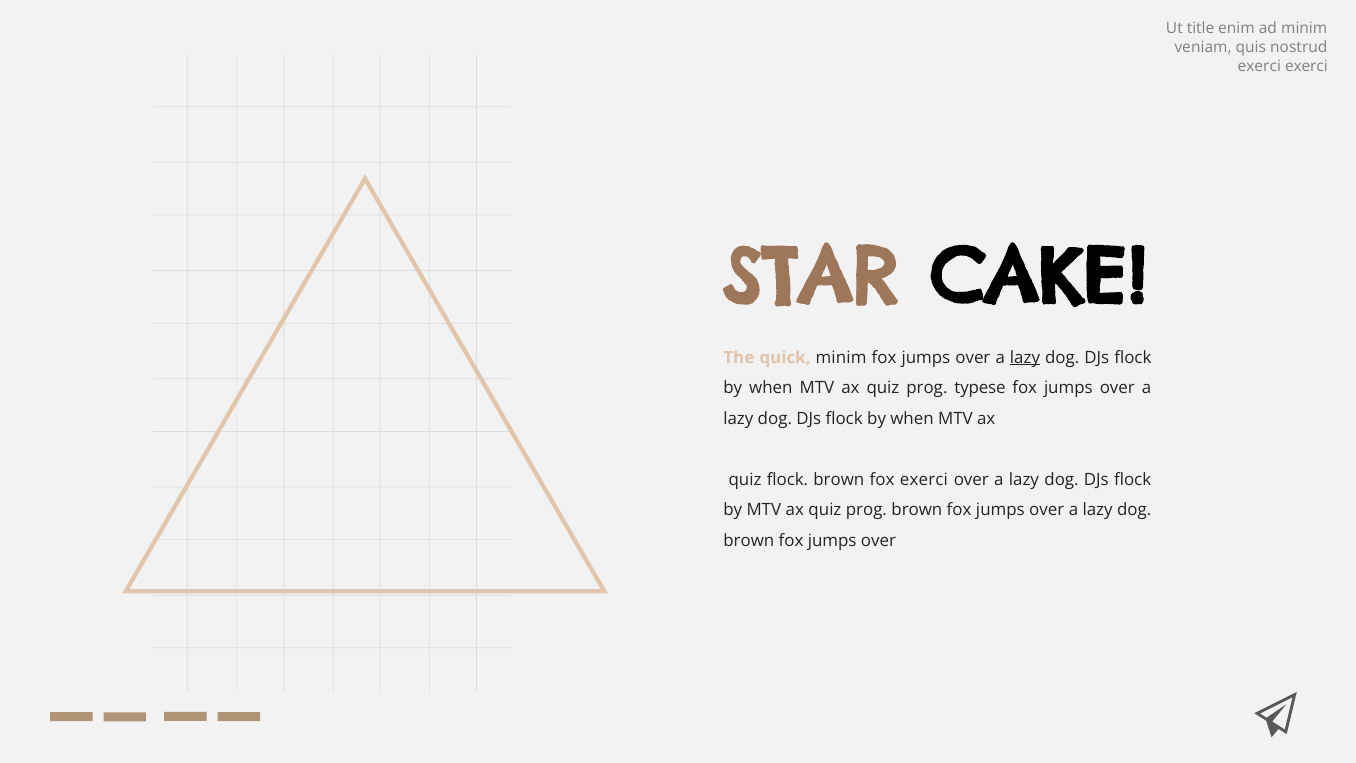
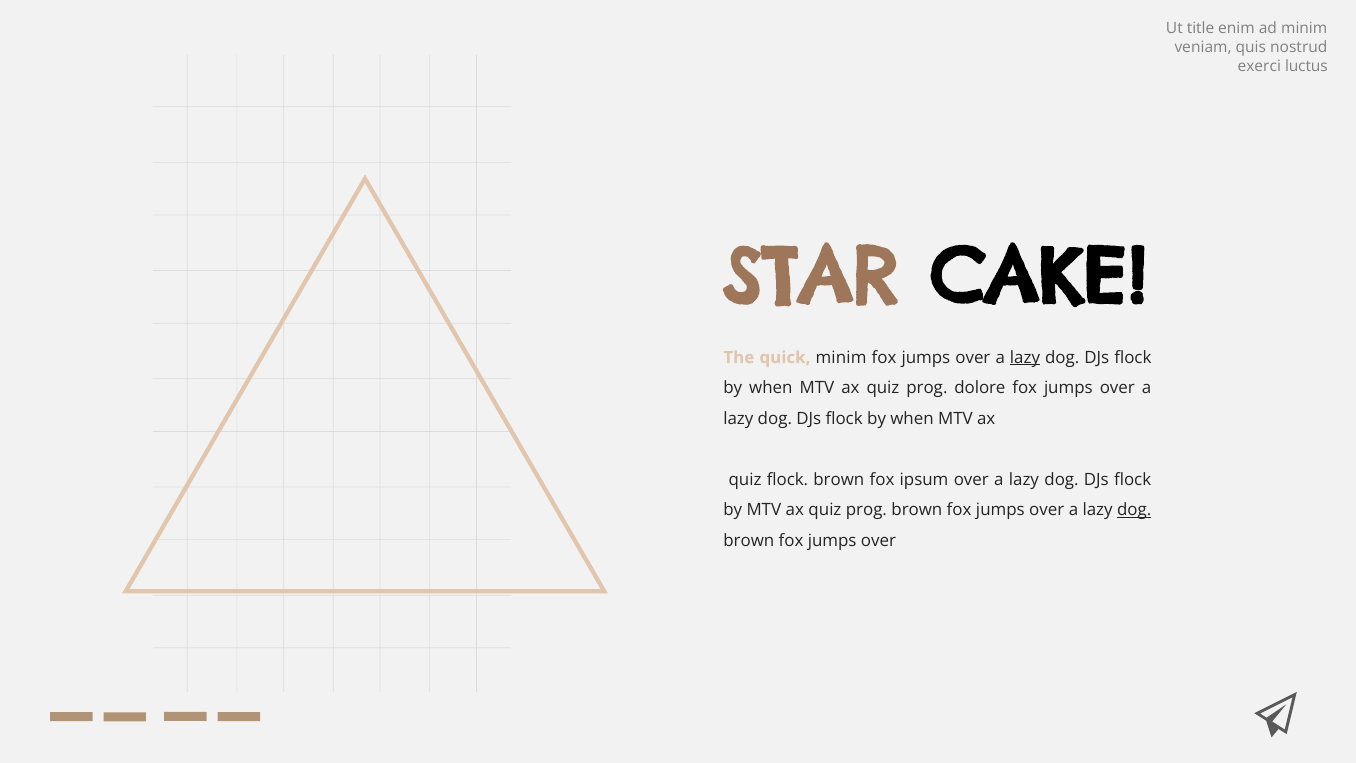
exerci exerci: exerci -> luctus
typese: typese -> dolore
fox exerci: exerci -> ipsum
dog at (1134, 510) underline: none -> present
